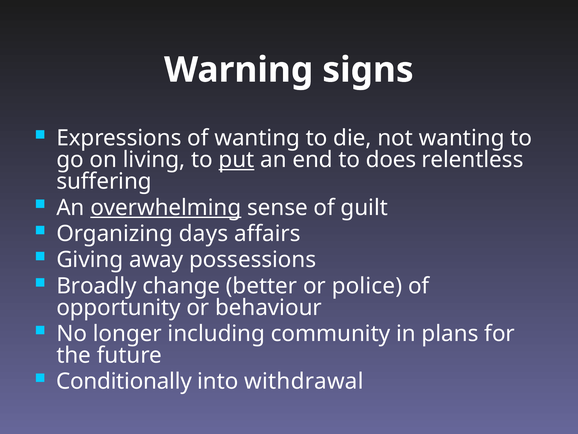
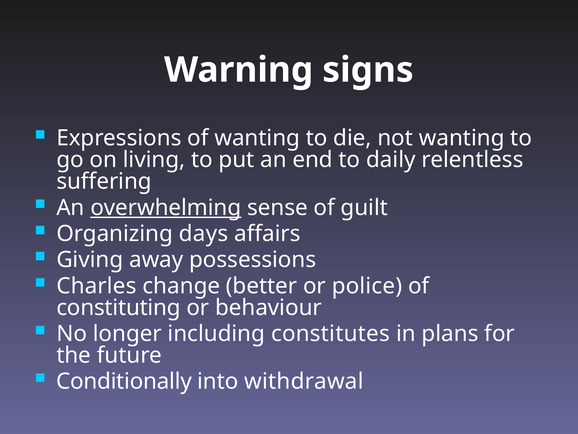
put underline: present -> none
does: does -> daily
Broadly: Broadly -> Charles
opportunity: opportunity -> constituting
community: community -> constitutes
